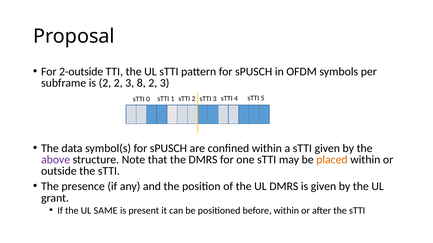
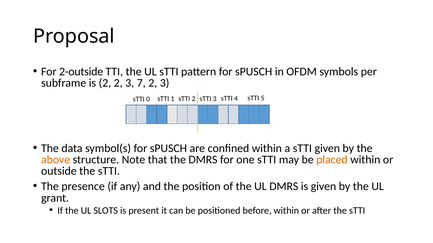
8: 8 -> 7
above colour: purple -> orange
SAME: SAME -> SLOTS
